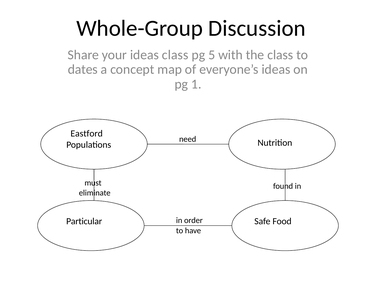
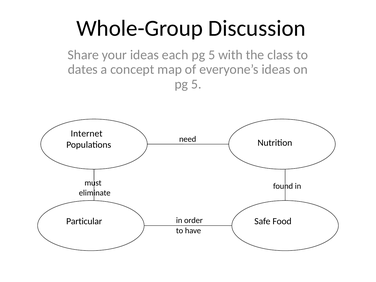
ideas class: class -> each
1 at (196, 84): 1 -> 5
Eastford: Eastford -> Internet
